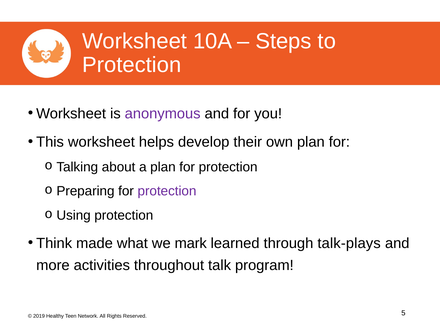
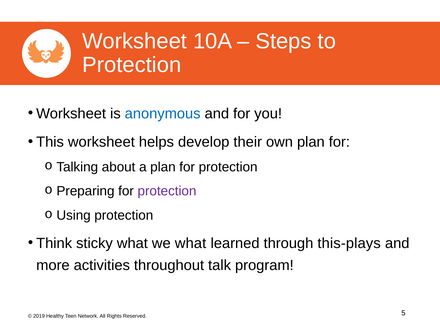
anonymous colour: purple -> blue
made: made -> sticky
we mark: mark -> what
talk-plays: talk-plays -> this-plays
